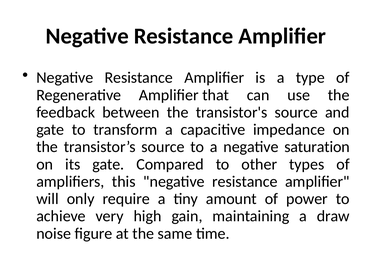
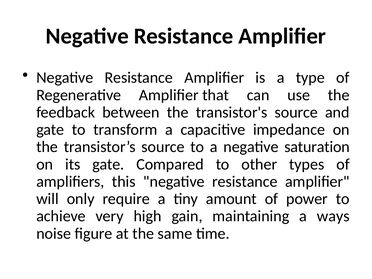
draw: draw -> ways
